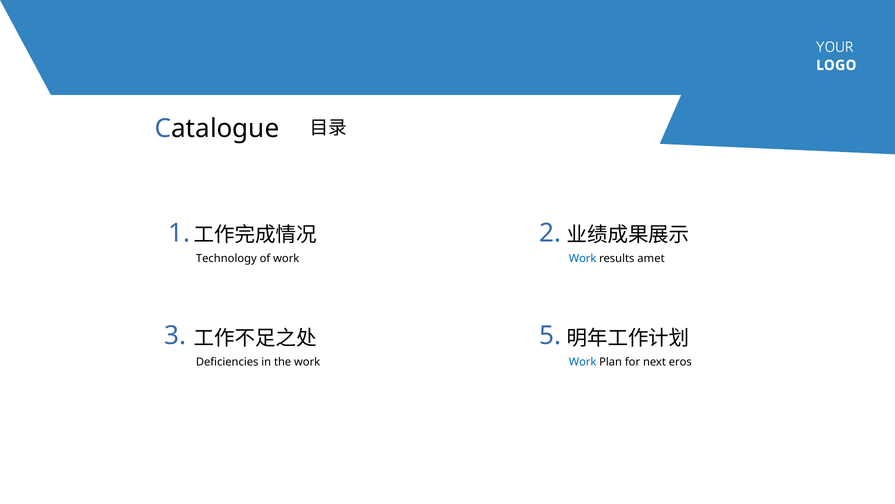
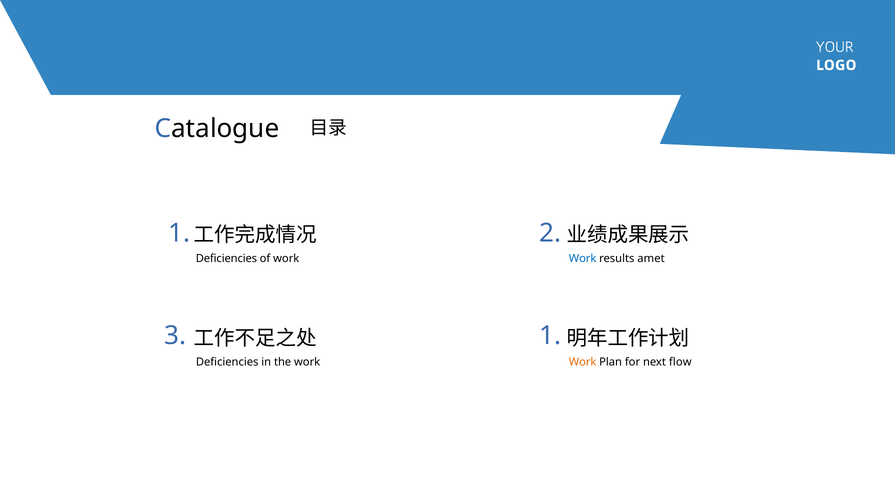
Technology at (226, 258): Technology -> Deficiencies
5: 5 -> 1
Work at (583, 362) colour: blue -> orange
eros: eros -> flow
